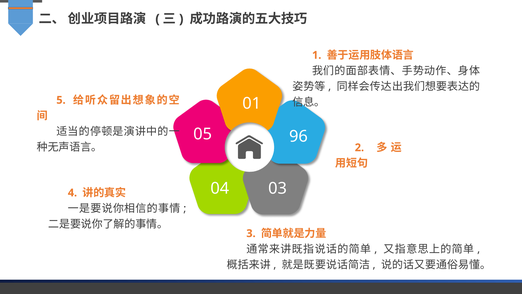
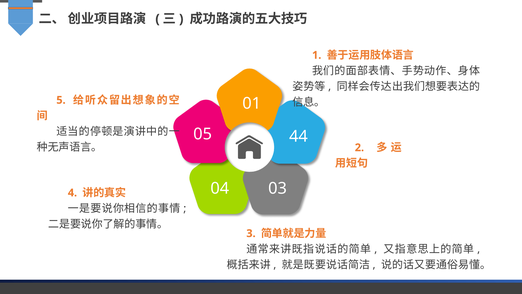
96: 96 -> 44
